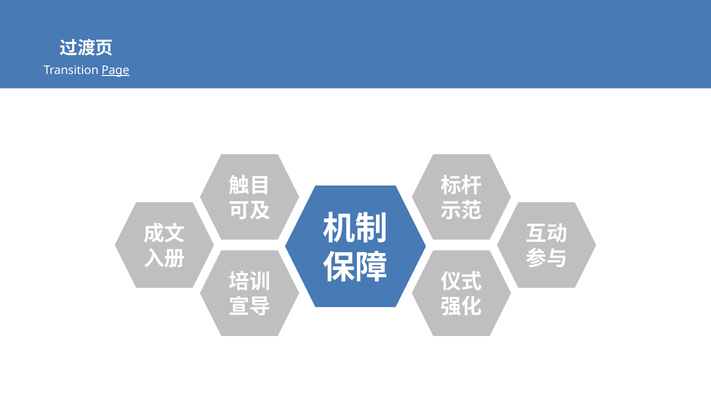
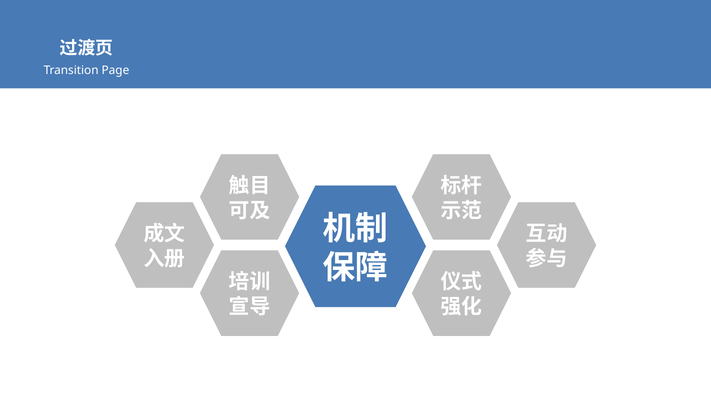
Page underline: present -> none
